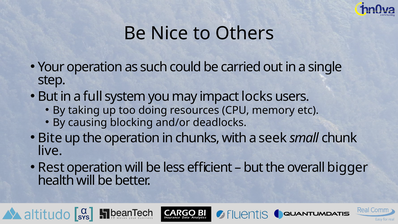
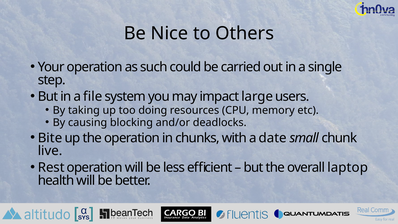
full: full -> file
locks: locks -> large
seek: seek -> date
bigger: bigger -> laptop
